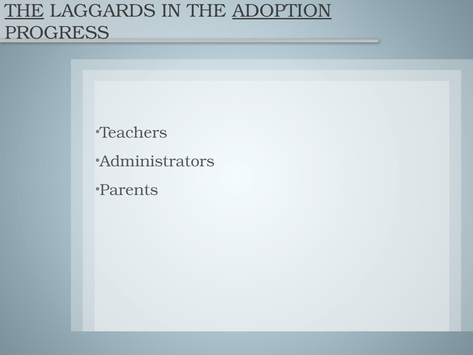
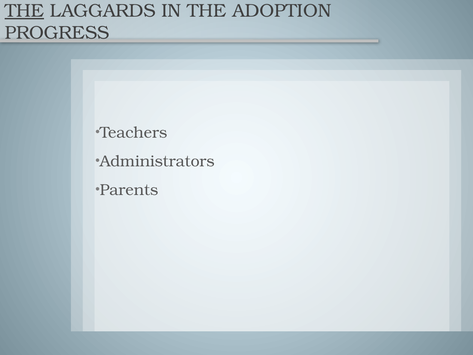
ADOPTION underline: present -> none
